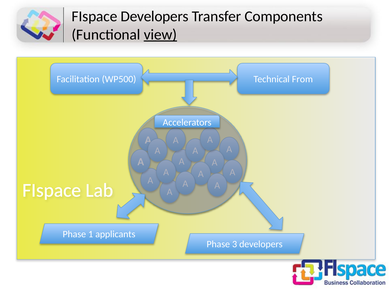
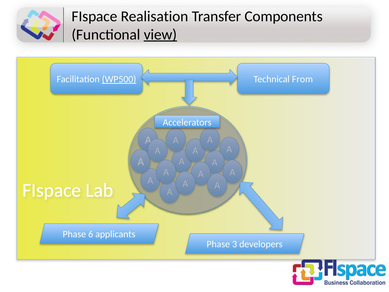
FIspace Developers: Developers -> Realisation
WP500 underline: none -> present
1: 1 -> 6
